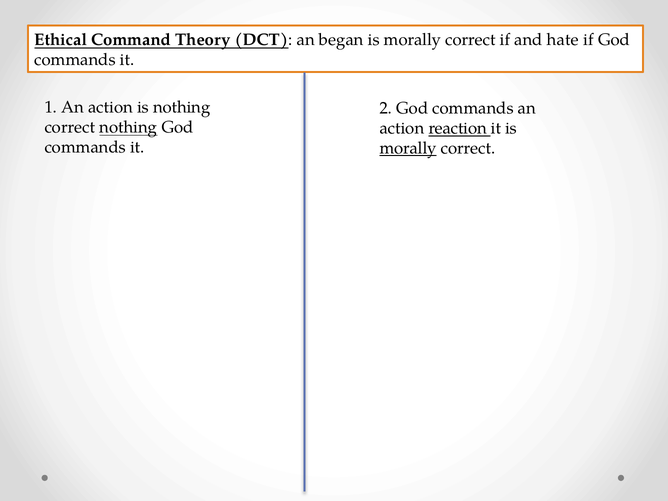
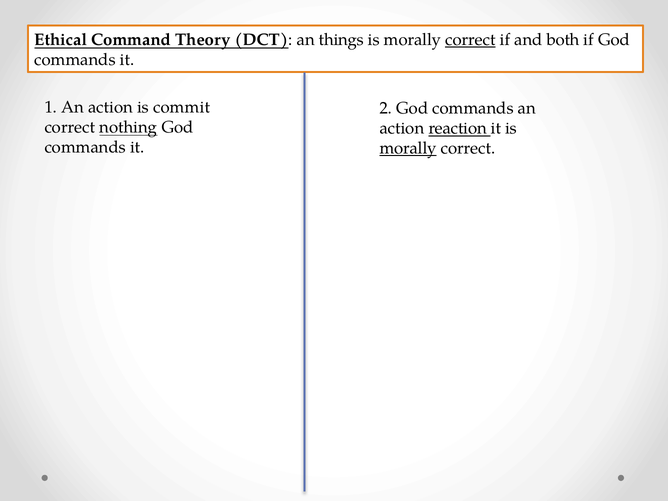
began: began -> things
correct at (470, 40) underline: none -> present
hate: hate -> both
is nothing: nothing -> commit
